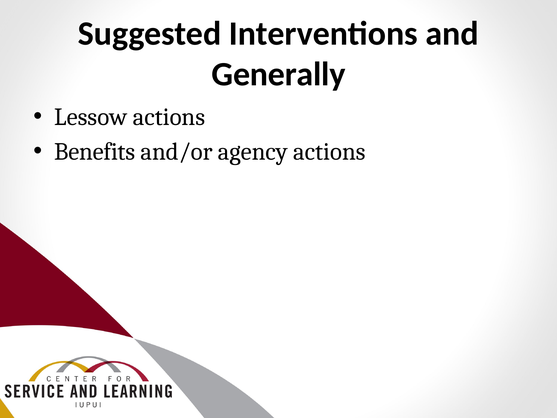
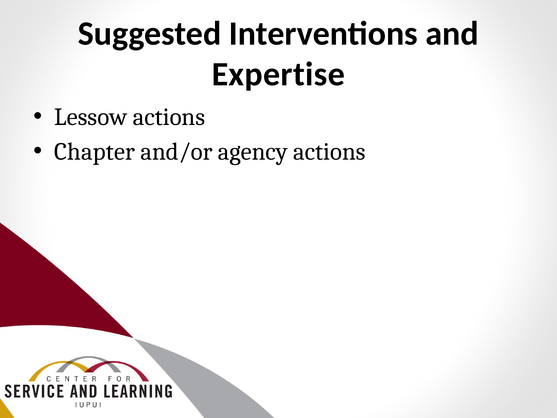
Generally: Generally -> Expertise
Benefits: Benefits -> Chapter
